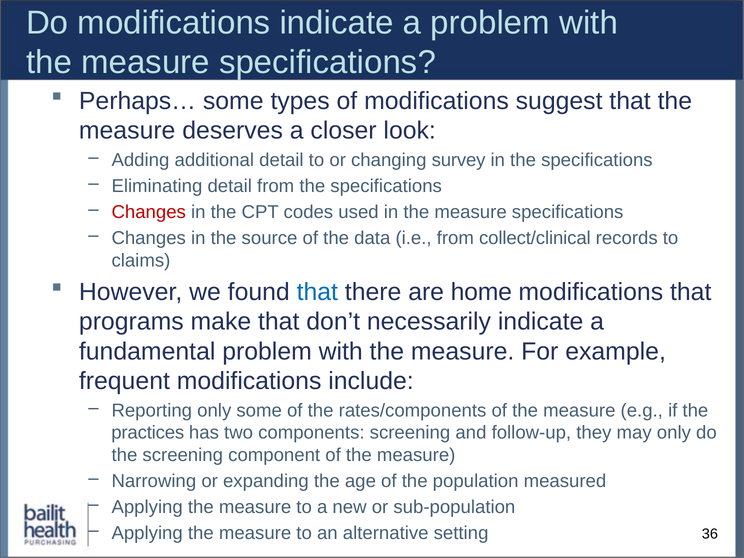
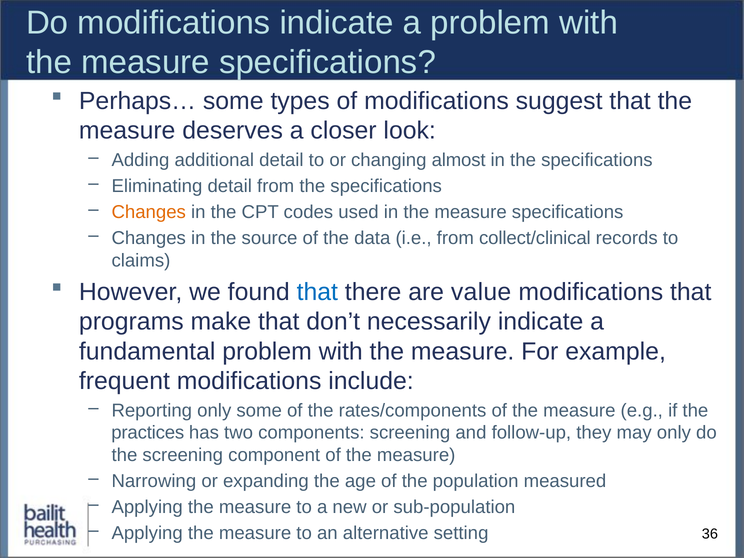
survey: survey -> almost
Changes at (149, 212) colour: red -> orange
home: home -> value
